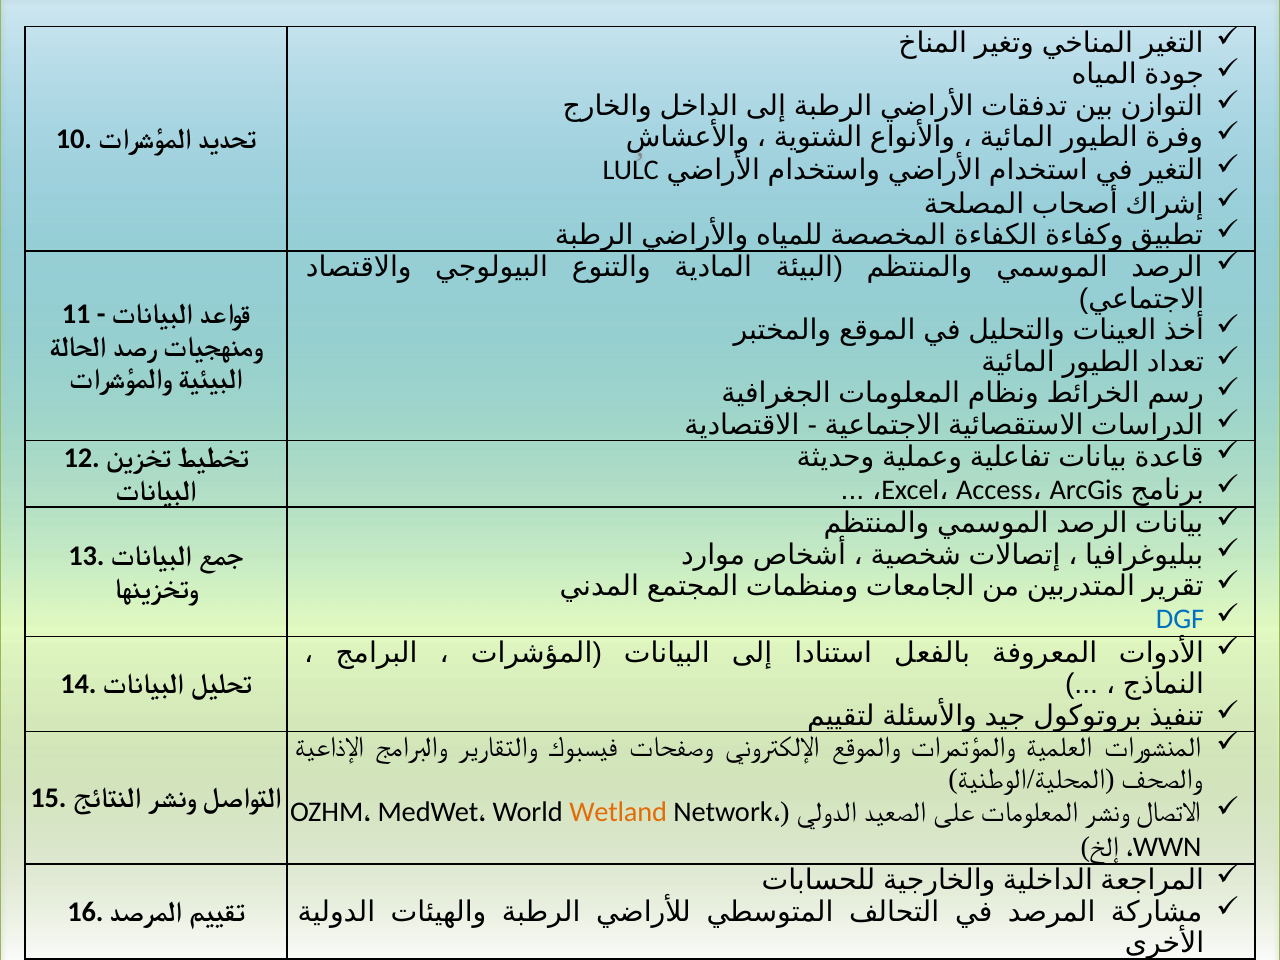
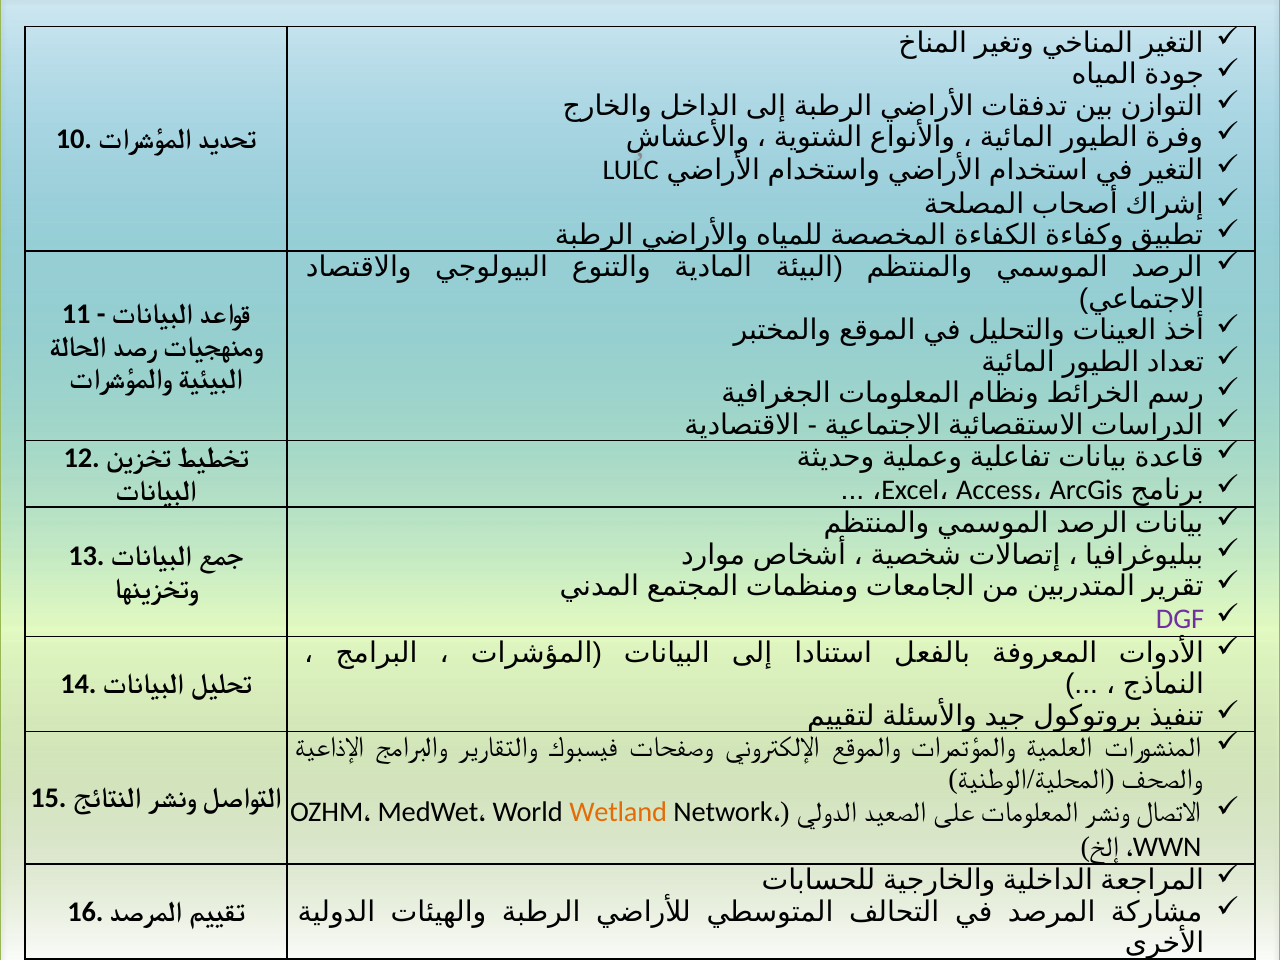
DGF colour: blue -> purple
